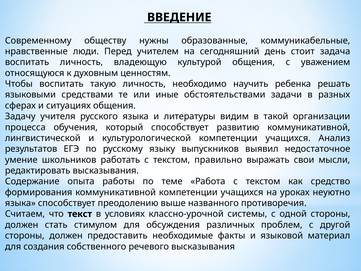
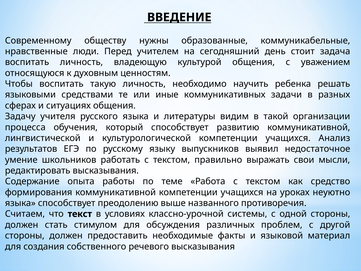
обстоятельствами: обстоятельствами -> коммуникативных
